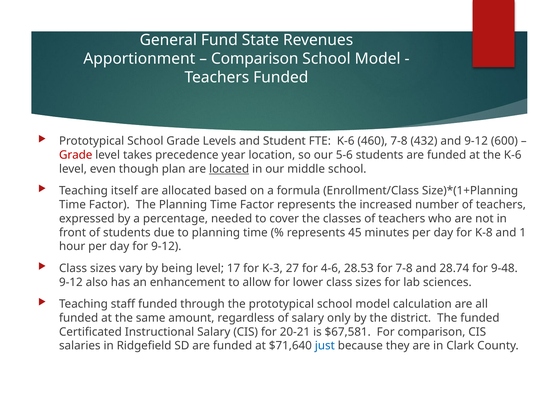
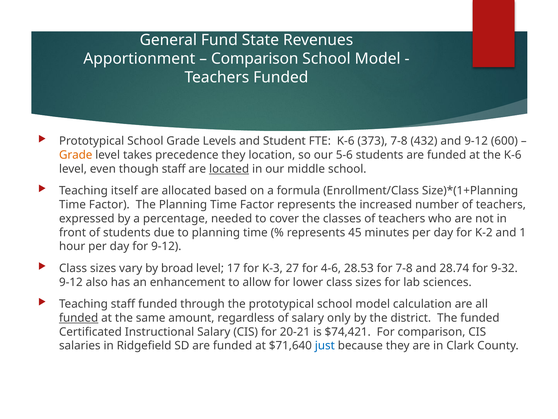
460: 460 -> 373
Grade at (76, 155) colour: red -> orange
precedence year: year -> they
though plan: plan -> staff
K-8: K-8 -> K-2
being: being -> broad
9-48: 9-48 -> 9-32
funded at (79, 317) underline: none -> present
$67,581: $67,581 -> $74,421
